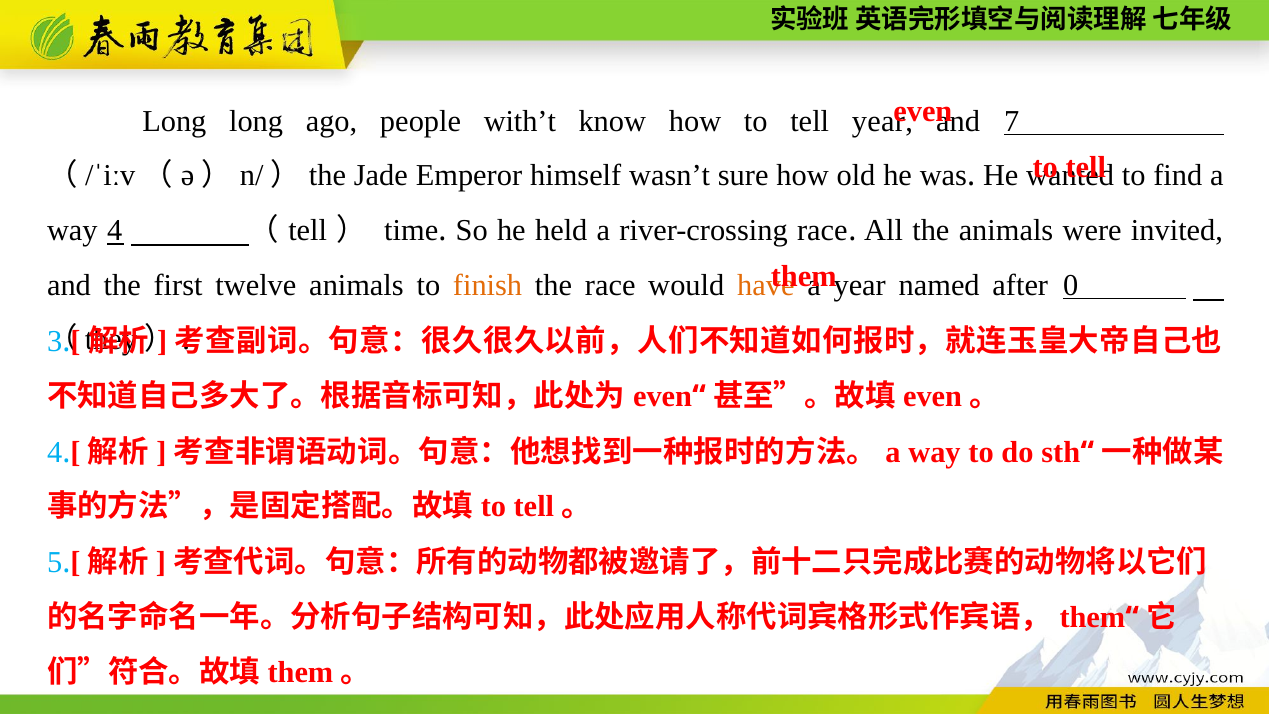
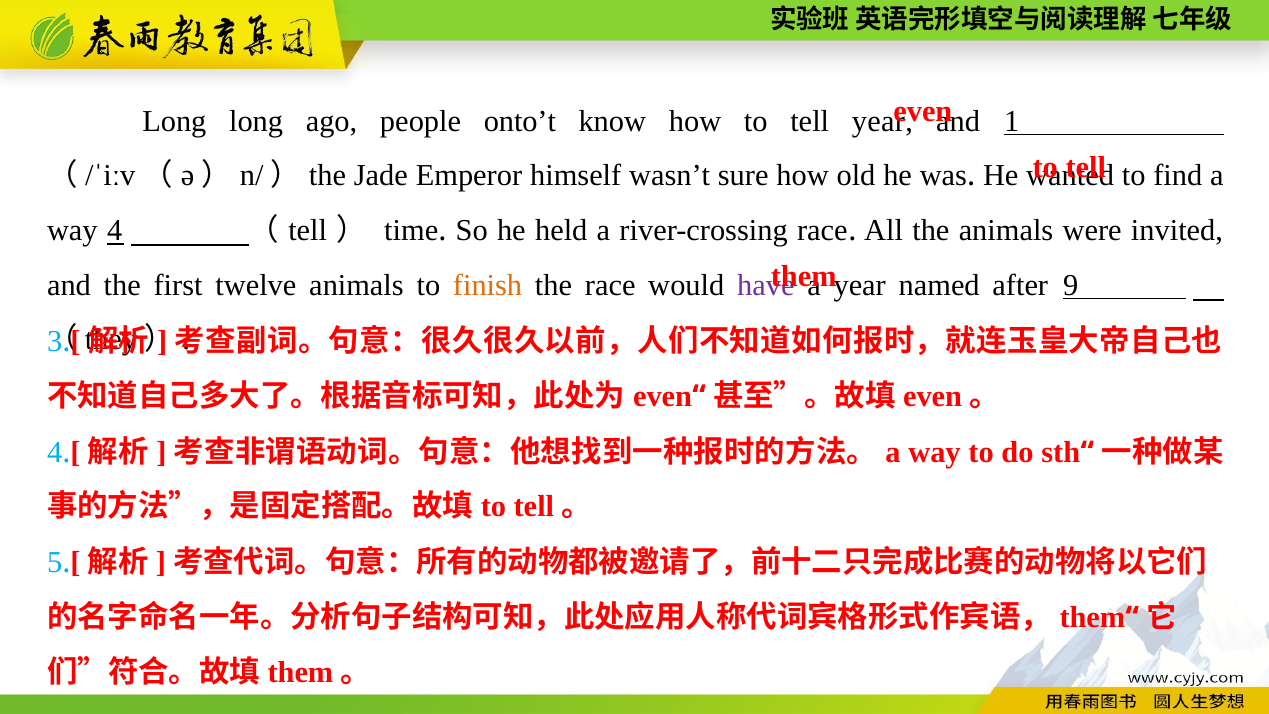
with’t: with’t -> onto’t
7: 7 -> 1
have colour: orange -> purple
0: 0 -> 9
